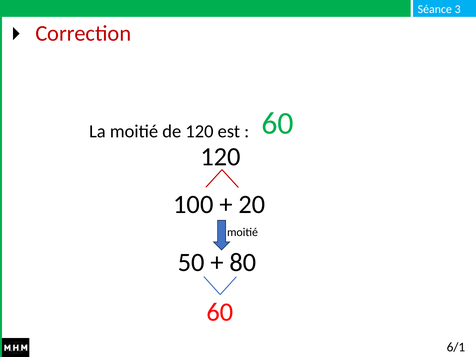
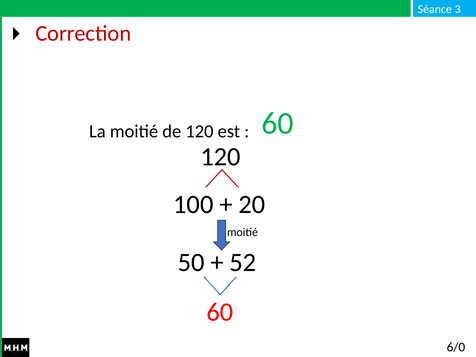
80: 80 -> 52
6/1: 6/1 -> 6/0
